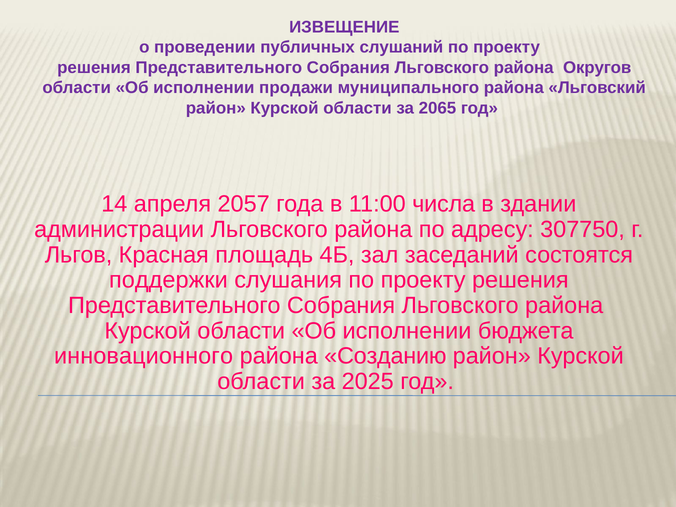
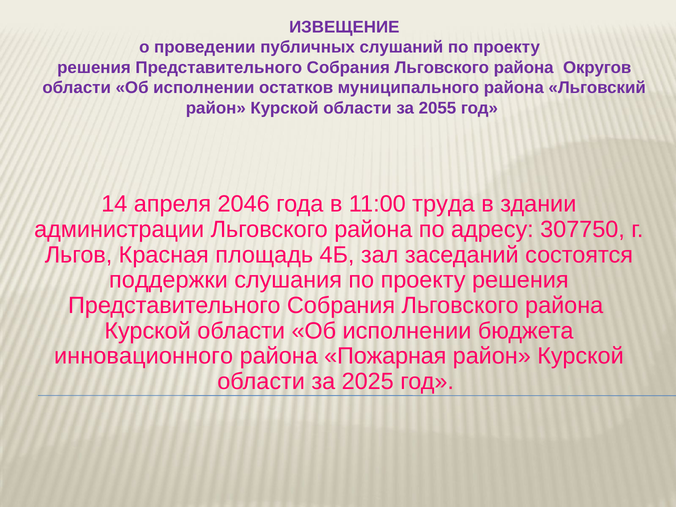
продажи: продажи -> остатков
2065: 2065 -> 2055
2057: 2057 -> 2046
числа: числа -> труда
Созданию: Созданию -> Пожарная
